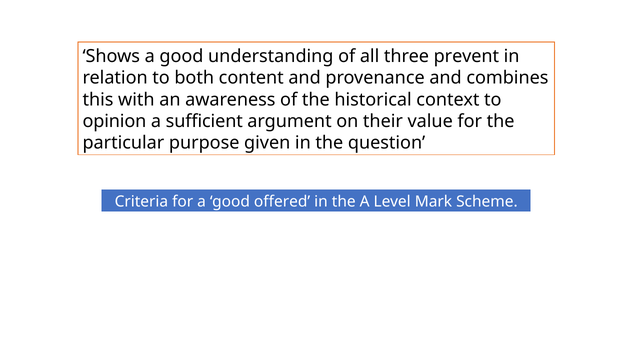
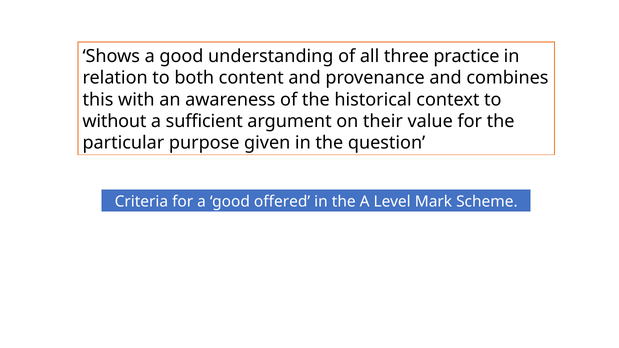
prevent: prevent -> practice
opinion: opinion -> without
